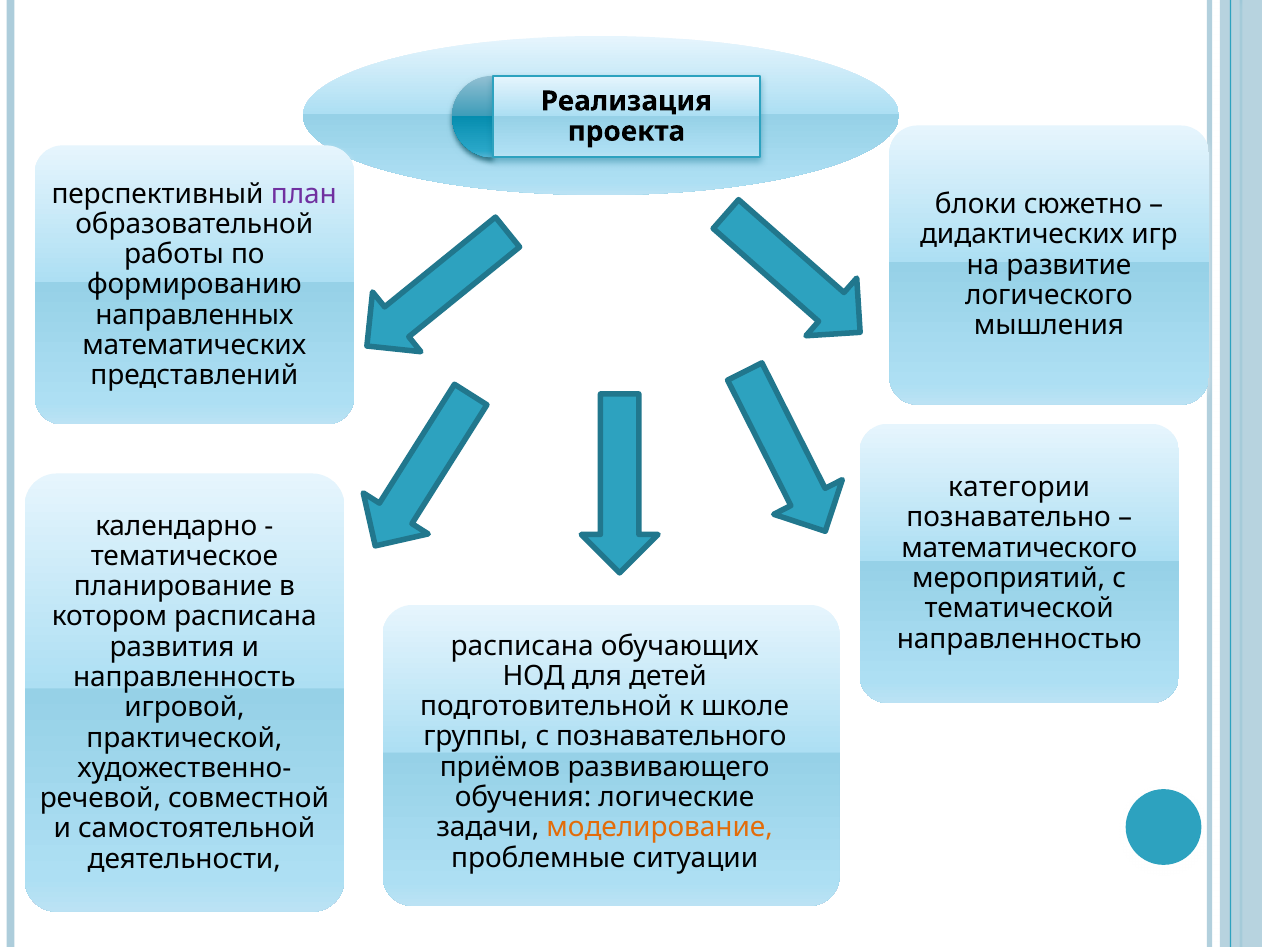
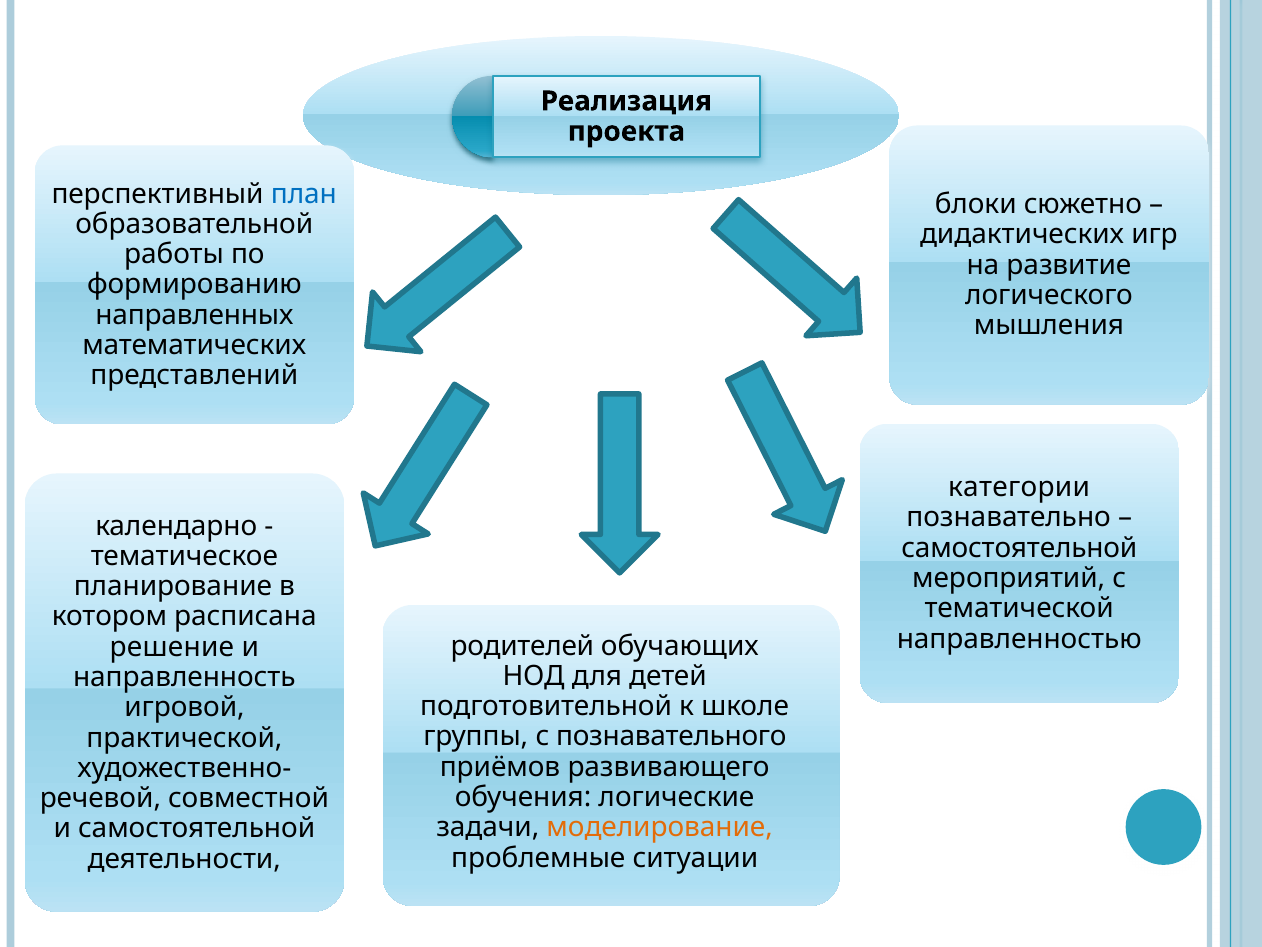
план colour: purple -> blue
математического at (1019, 548): математического -> самостоятельной
расписана at (522, 646): расписана -> родителей
развития: развития -> решение
